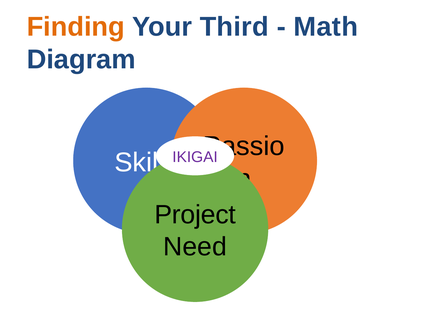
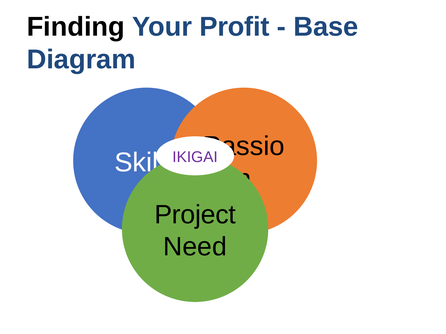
Finding colour: orange -> black
Third: Third -> Profit
Math: Math -> Base
